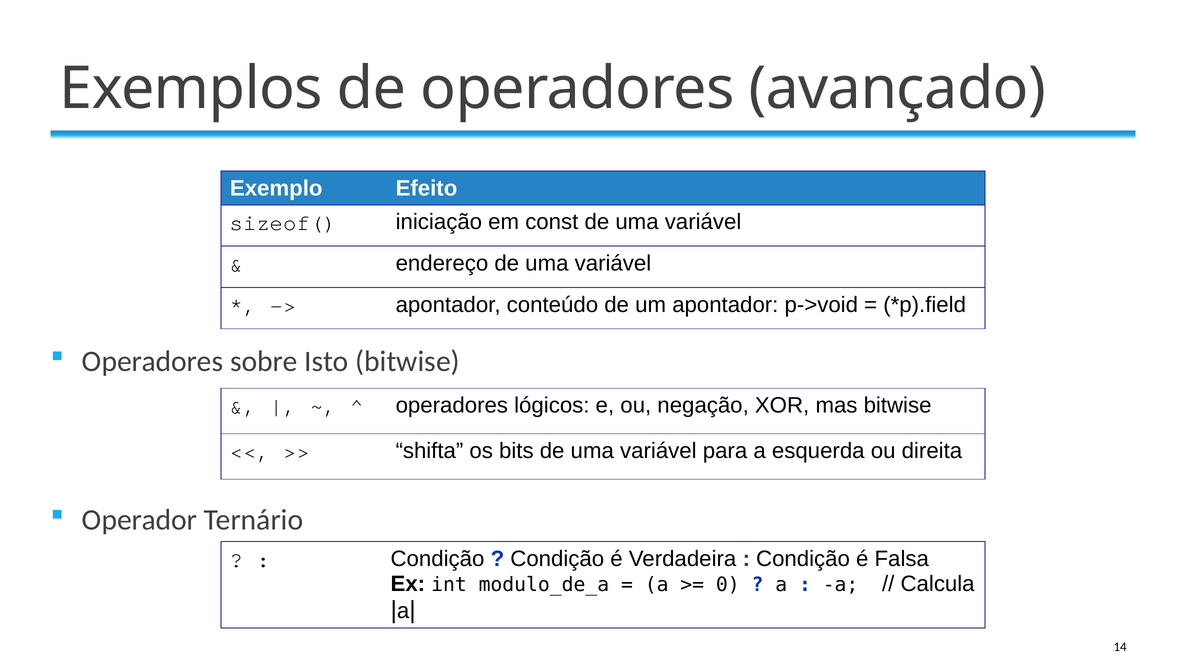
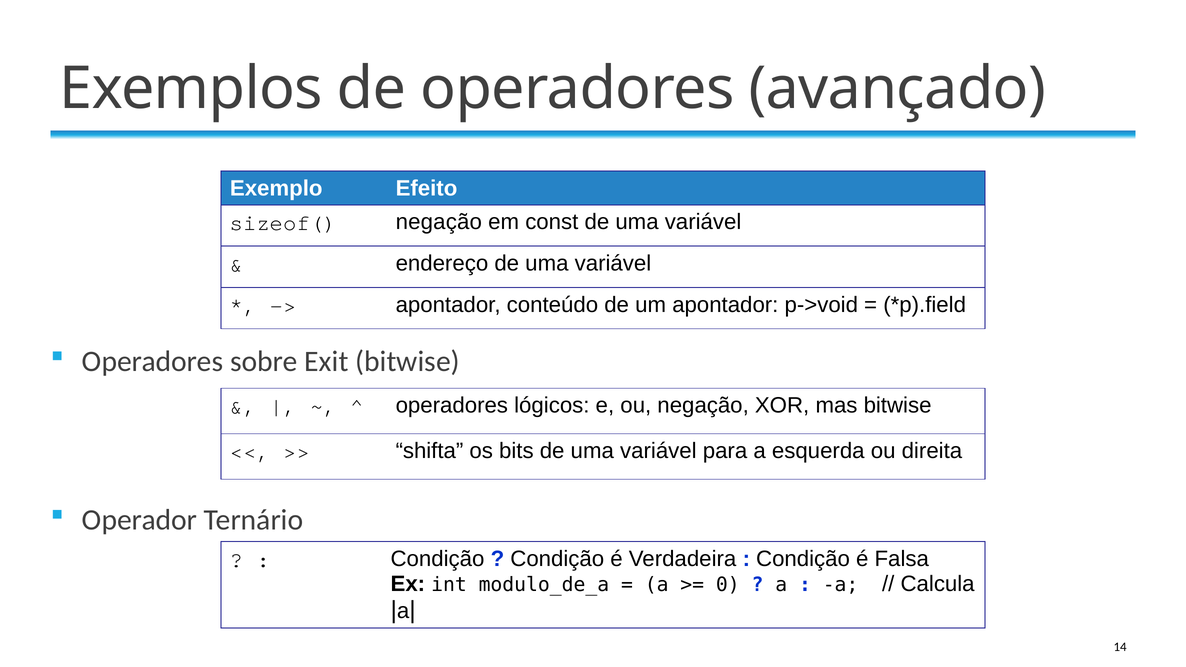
sizeof( iniciação: iniciação -> negação
Isto: Isto -> Exit
